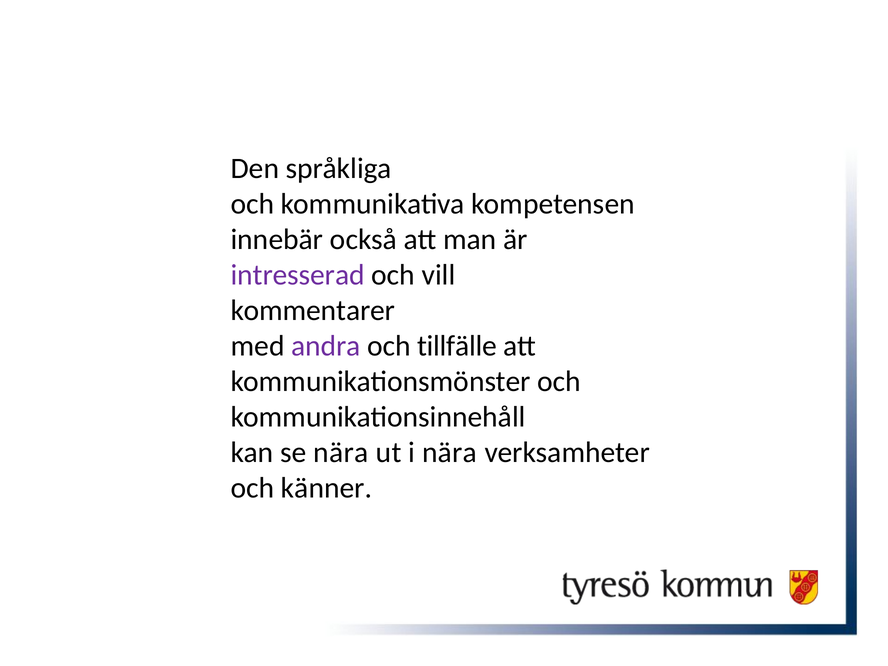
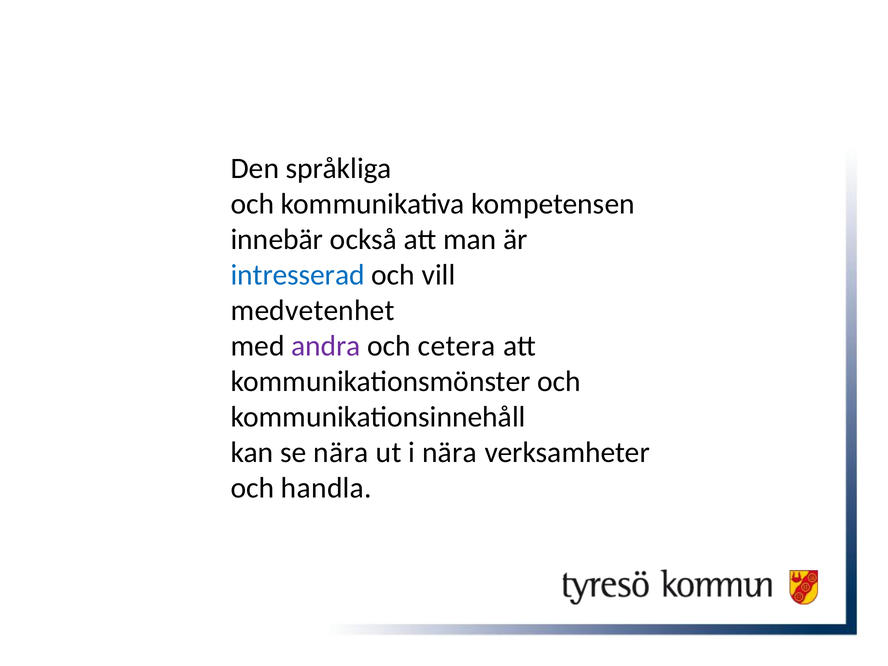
intresserad colour: purple -> blue
kommentarer: kommentarer -> medvetenhet
tillfälle: tillfälle -> cetera
känner: känner -> handla
